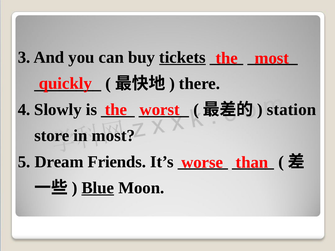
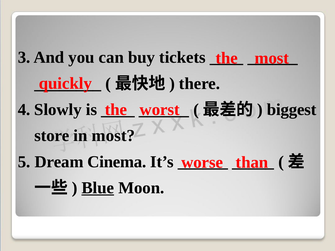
tickets underline: present -> none
station: station -> biggest
Friends: Friends -> Cinema
